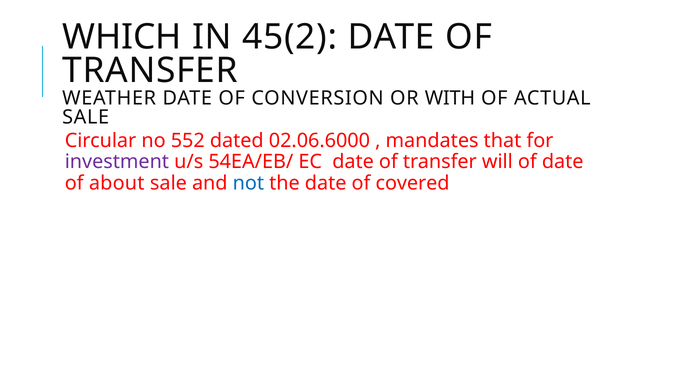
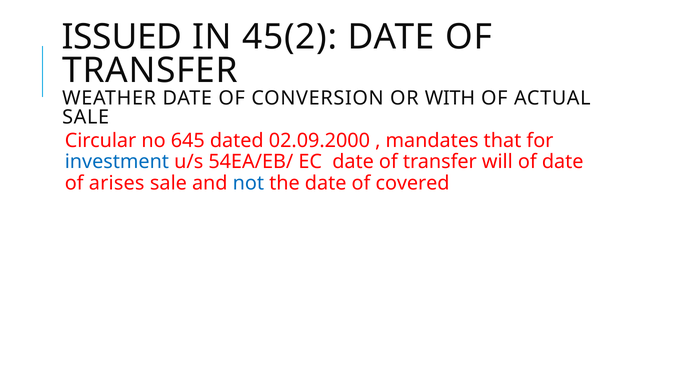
WHICH: WHICH -> ISSUED
552: 552 -> 645
02.06.6000: 02.06.6000 -> 02.09.2000
investment colour: purple -> blue
about: about -> arises
